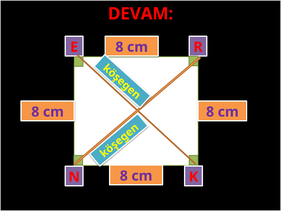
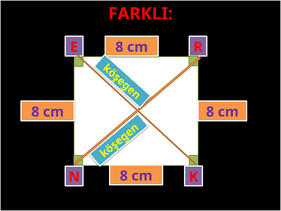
DEVAM: DEVAM -> FARKLI
